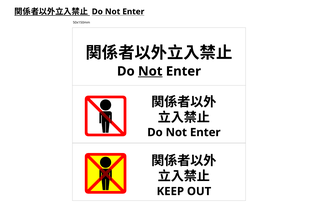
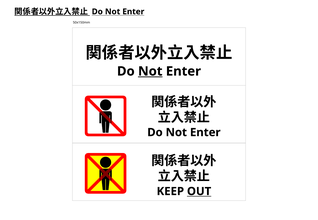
OUT underline: none -> present
